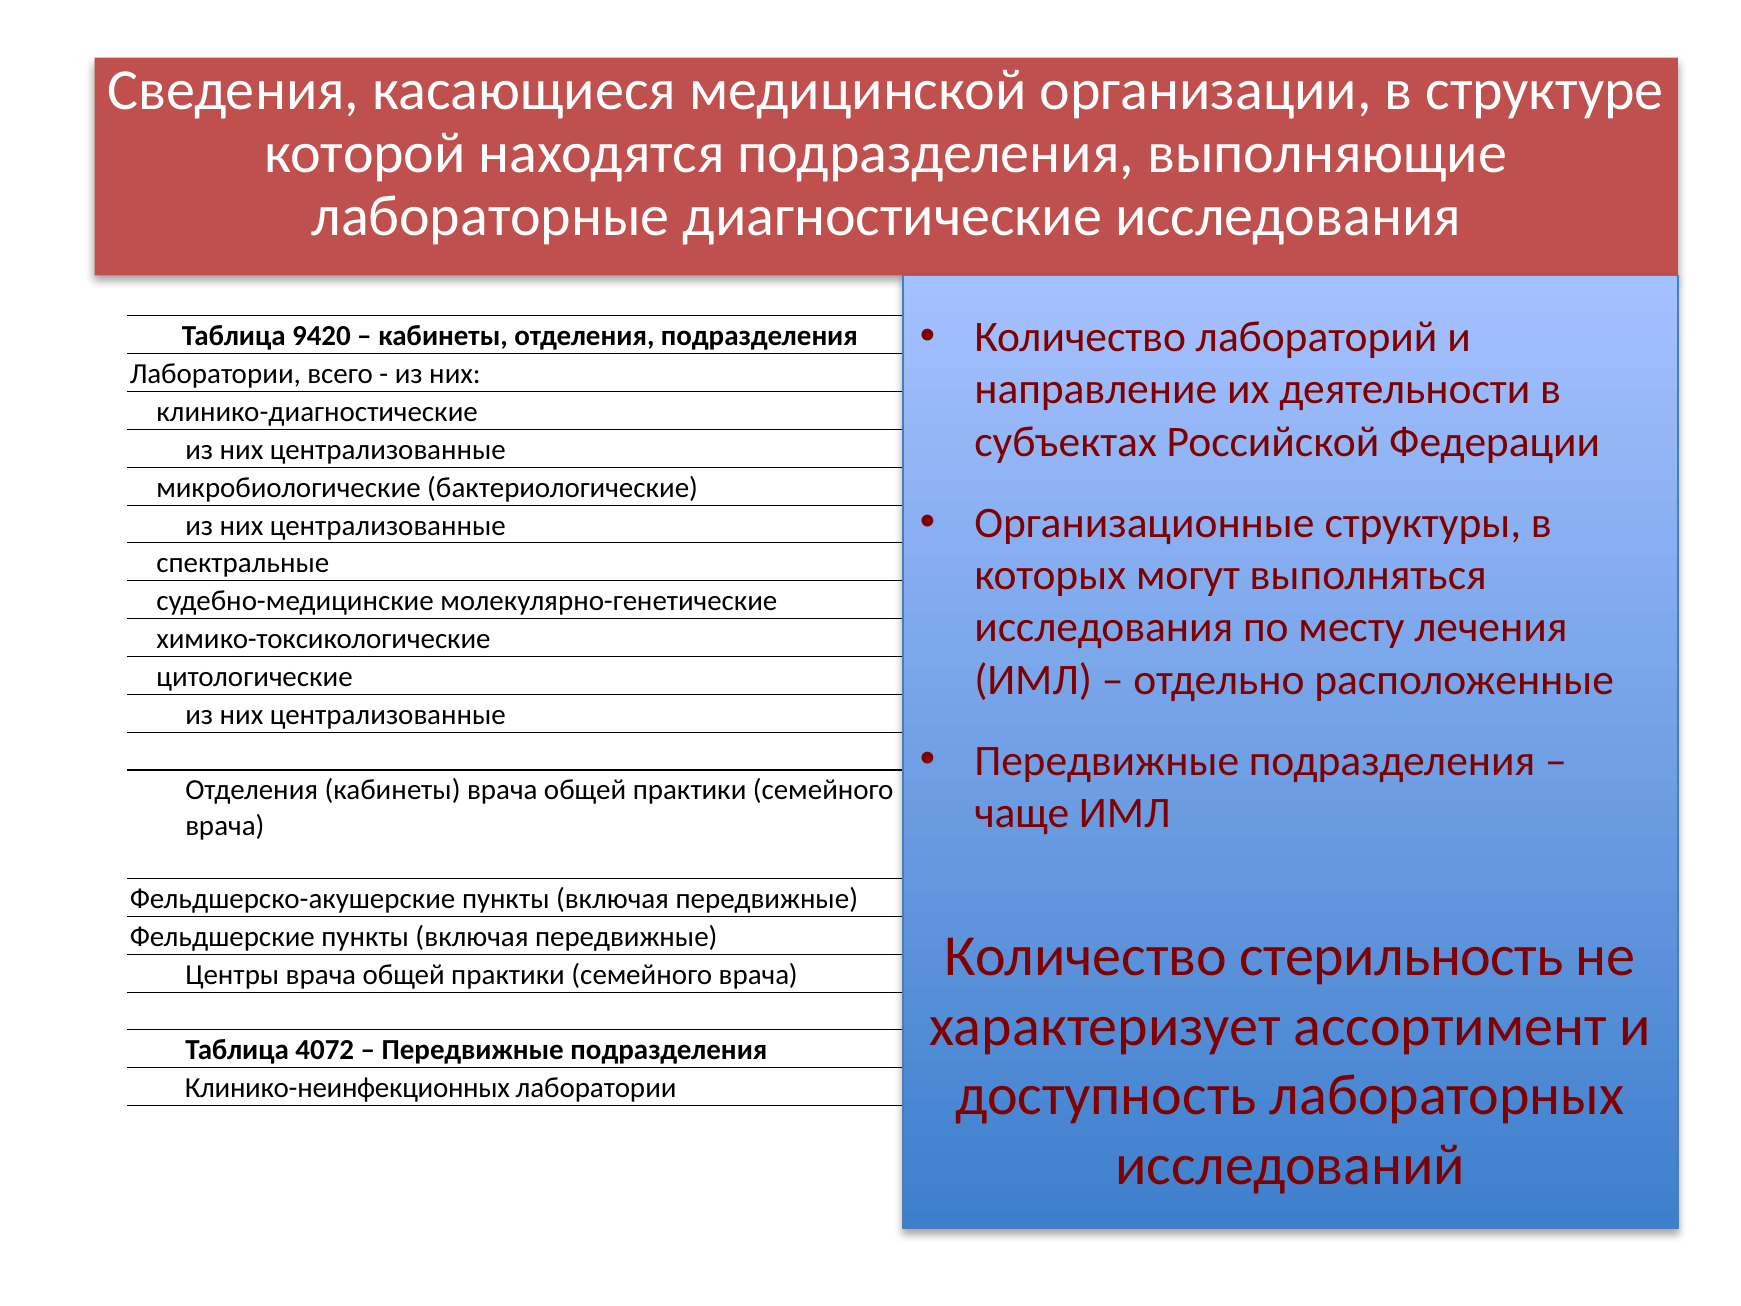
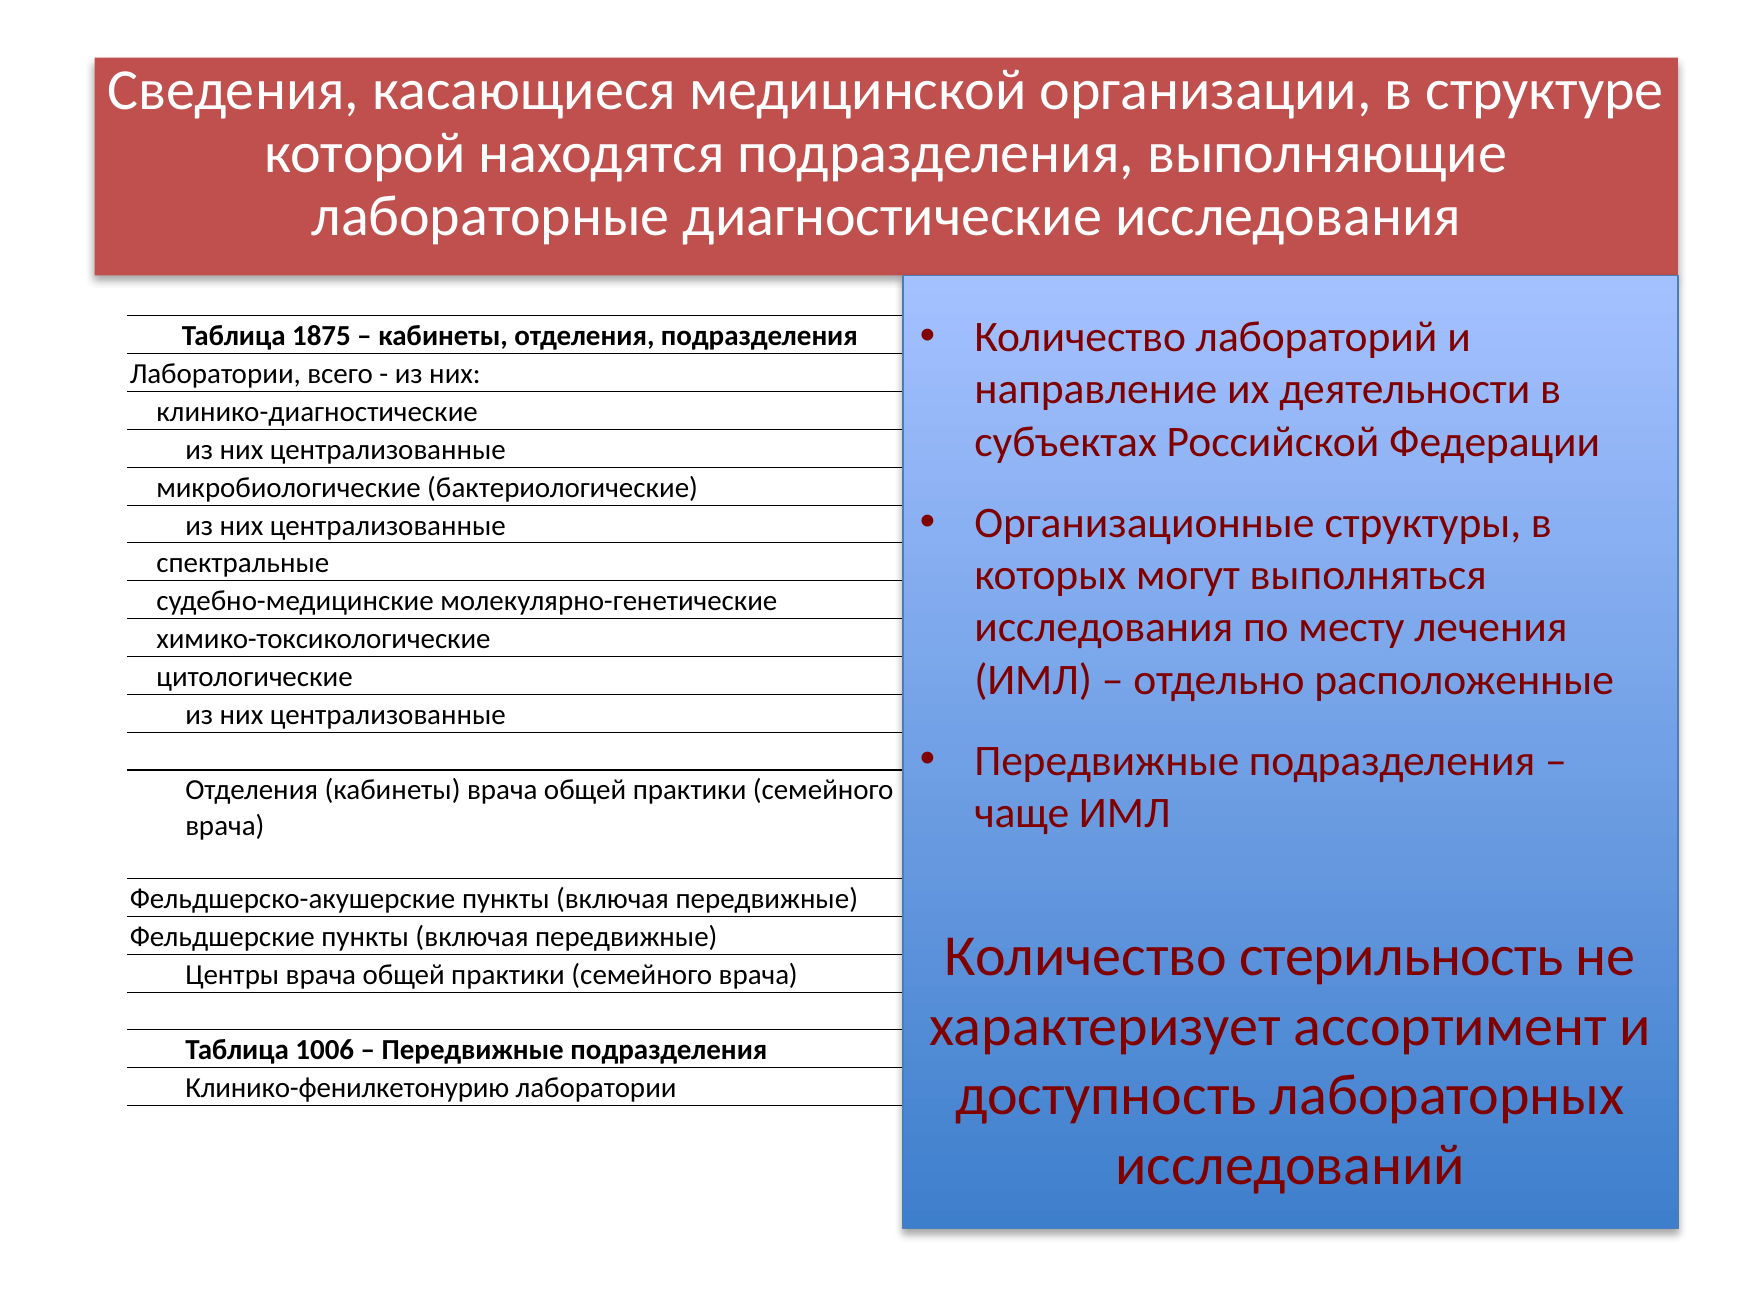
9420: 9420 -> 1875
4072: 4072 -> 1006
Клинико-неинфекционных: Клинико-неинфекционных -> Клинико-фенилкетонурию
